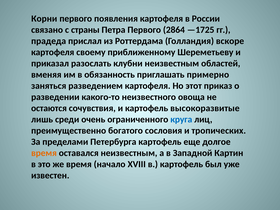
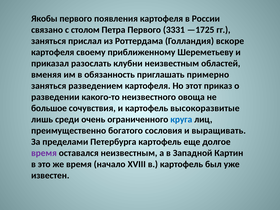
Корни: Корни -> Якобы
страны: страны -> столом
2864: 2864 -> 3331
прадеда at (49, 41): прадеда -> заняться
остаются: остаются -> большое
тропических: тропических -> выращивать
время at (44, 153) colour: orange -> purple
